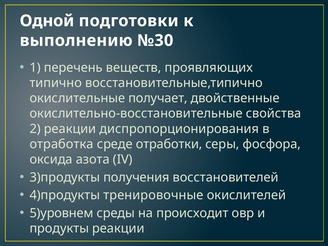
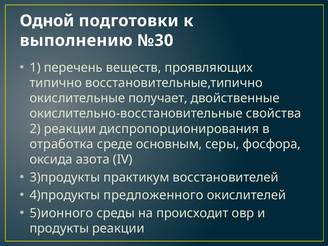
отработки: отработки -> основным
получения: получения -> практикум
тренировочные: тренировочные -> предложенного
5)уровнем: 5)уровнем -> 5)ионного
